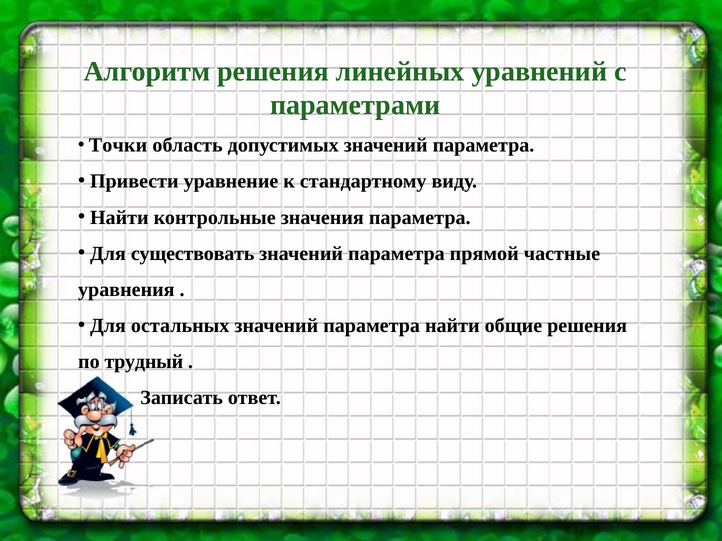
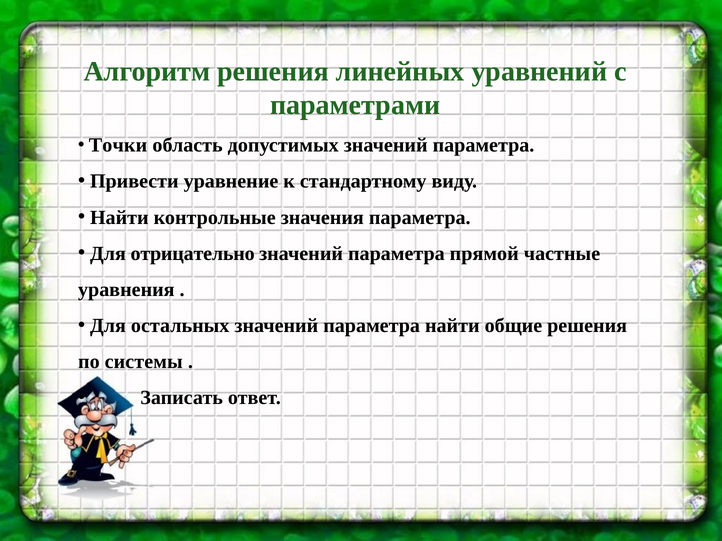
существовать: существовать -> отрицательно
трудный: трудный -> системы
